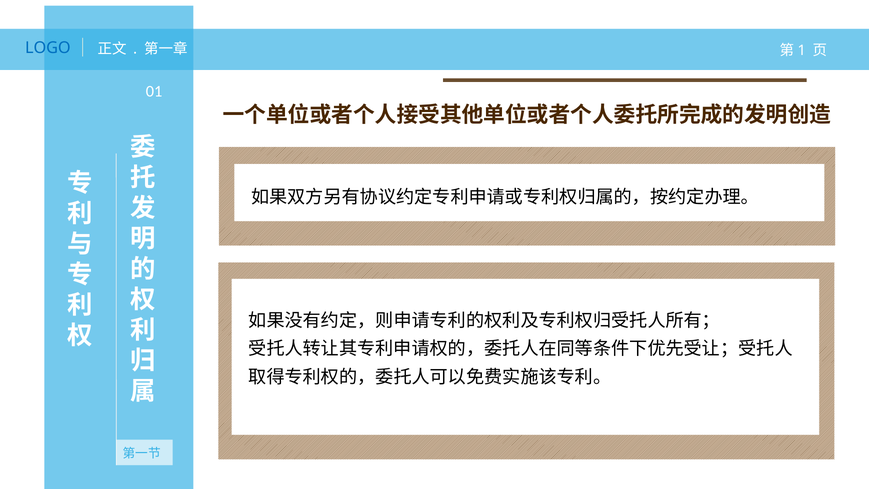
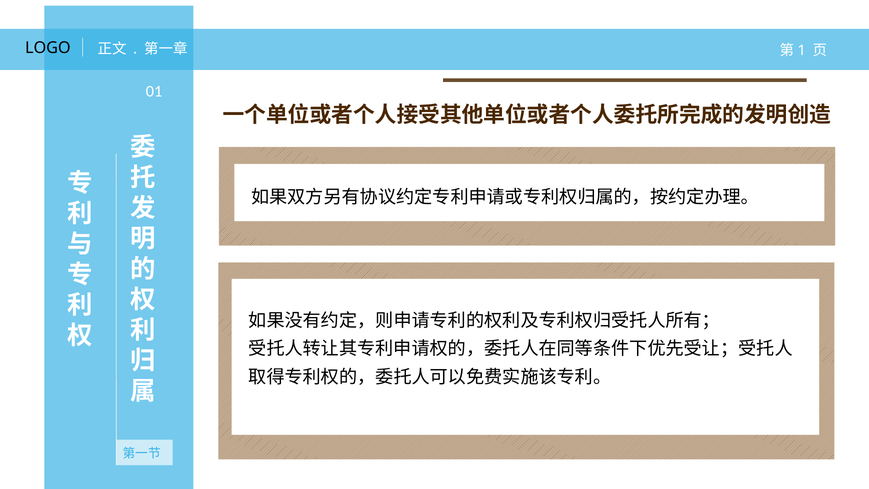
LOGO colour: blue -> black
